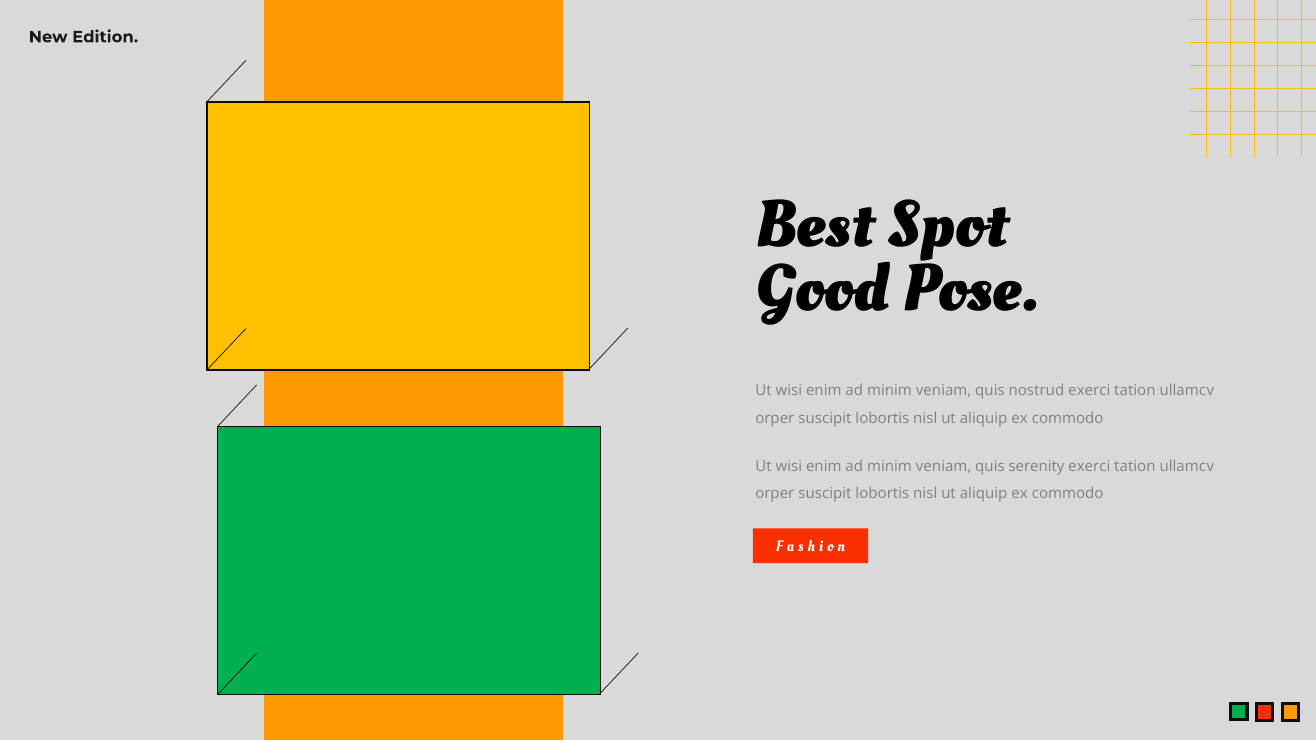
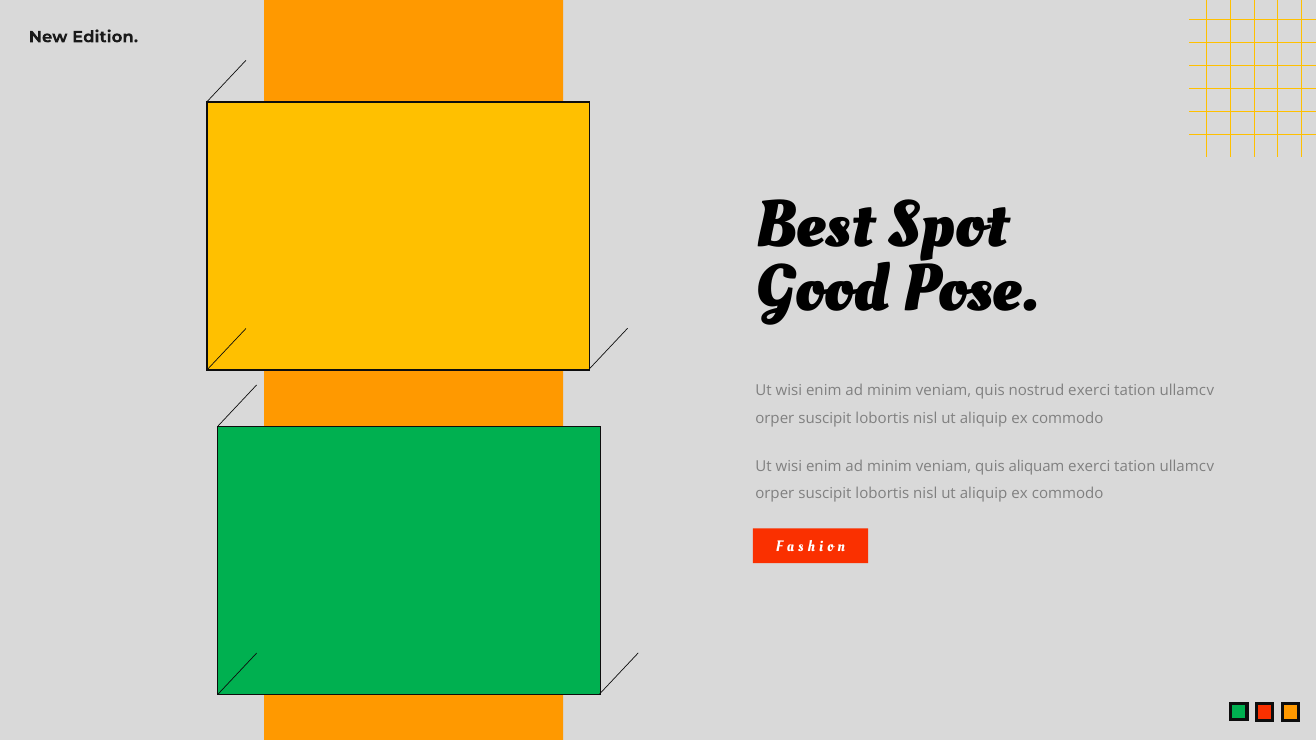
serenity: serenity -> aliquam
